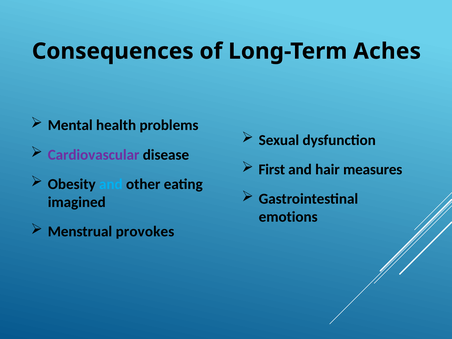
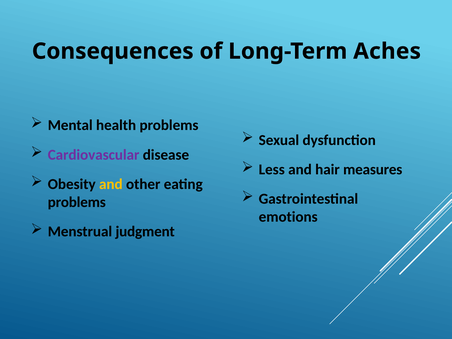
First: First -> Less
and at (111, 184) colour: light blue -> yellow
imagined at (77, 202): imagined -> problems
provokes: provokes -> judgment
